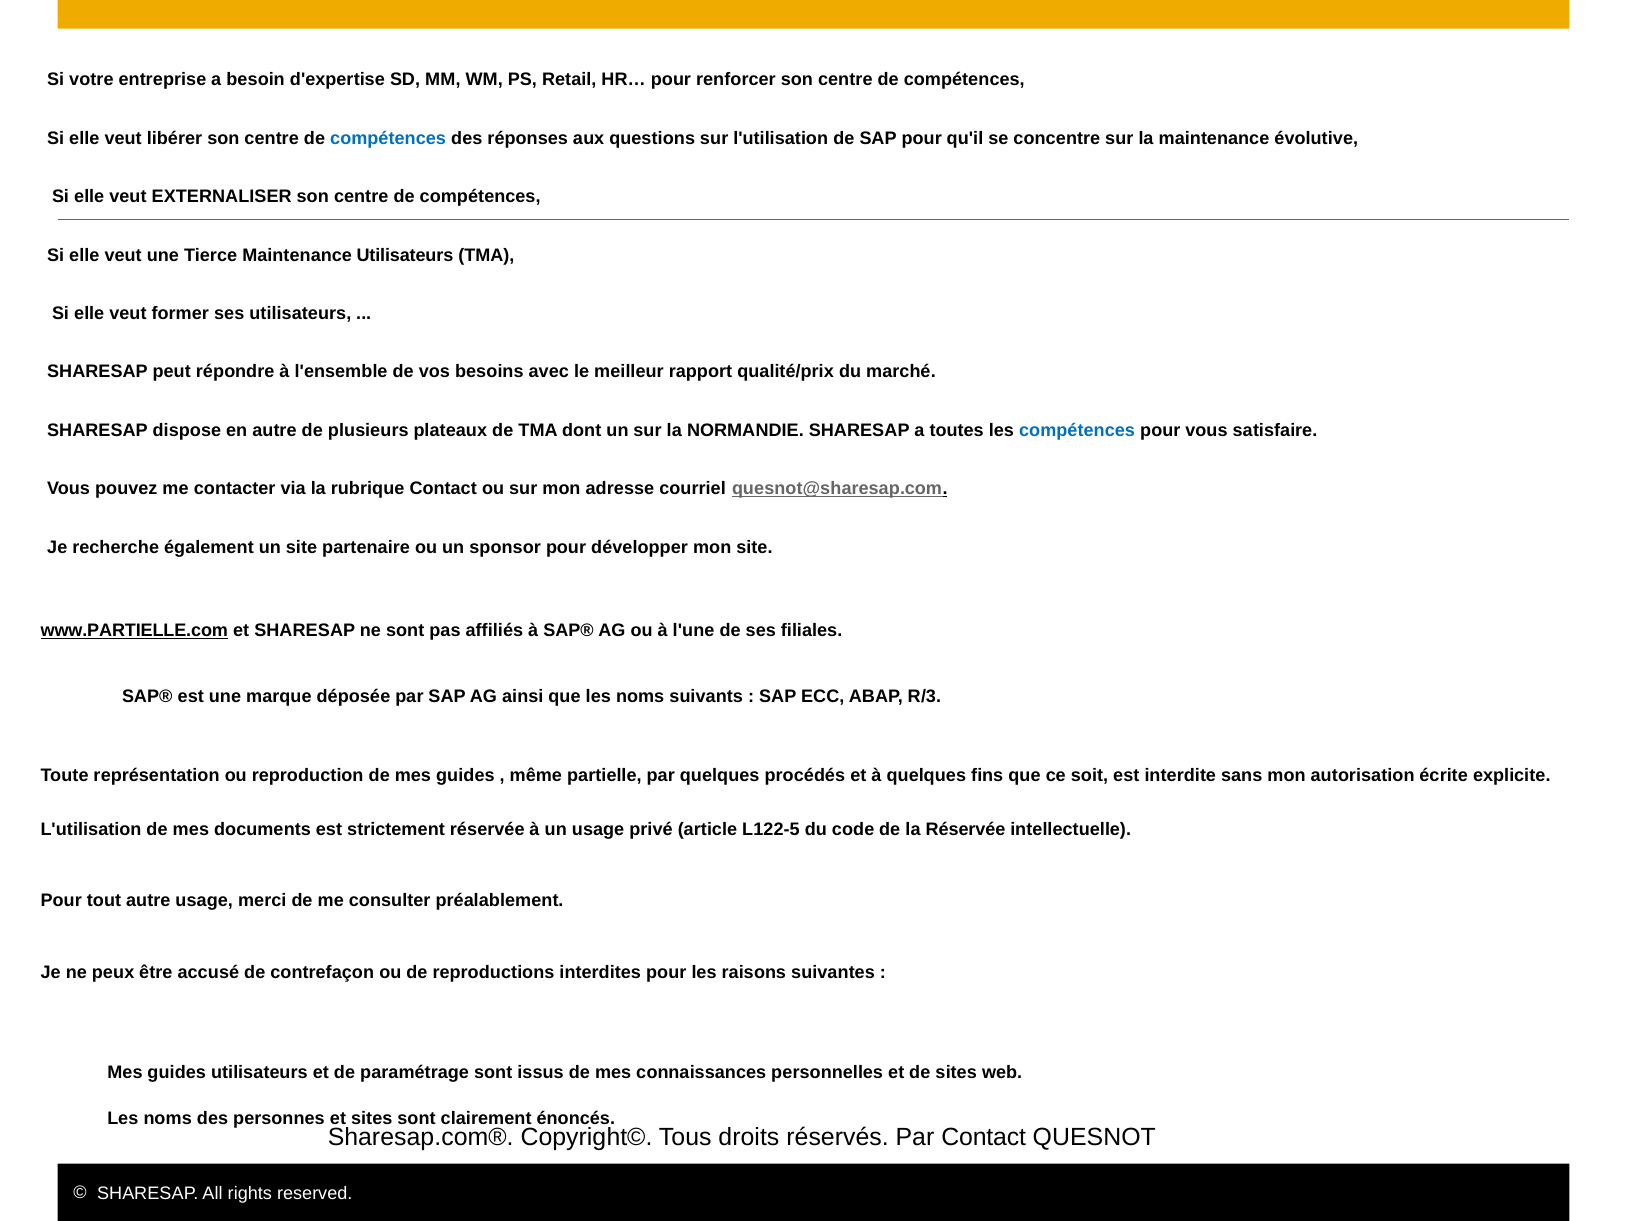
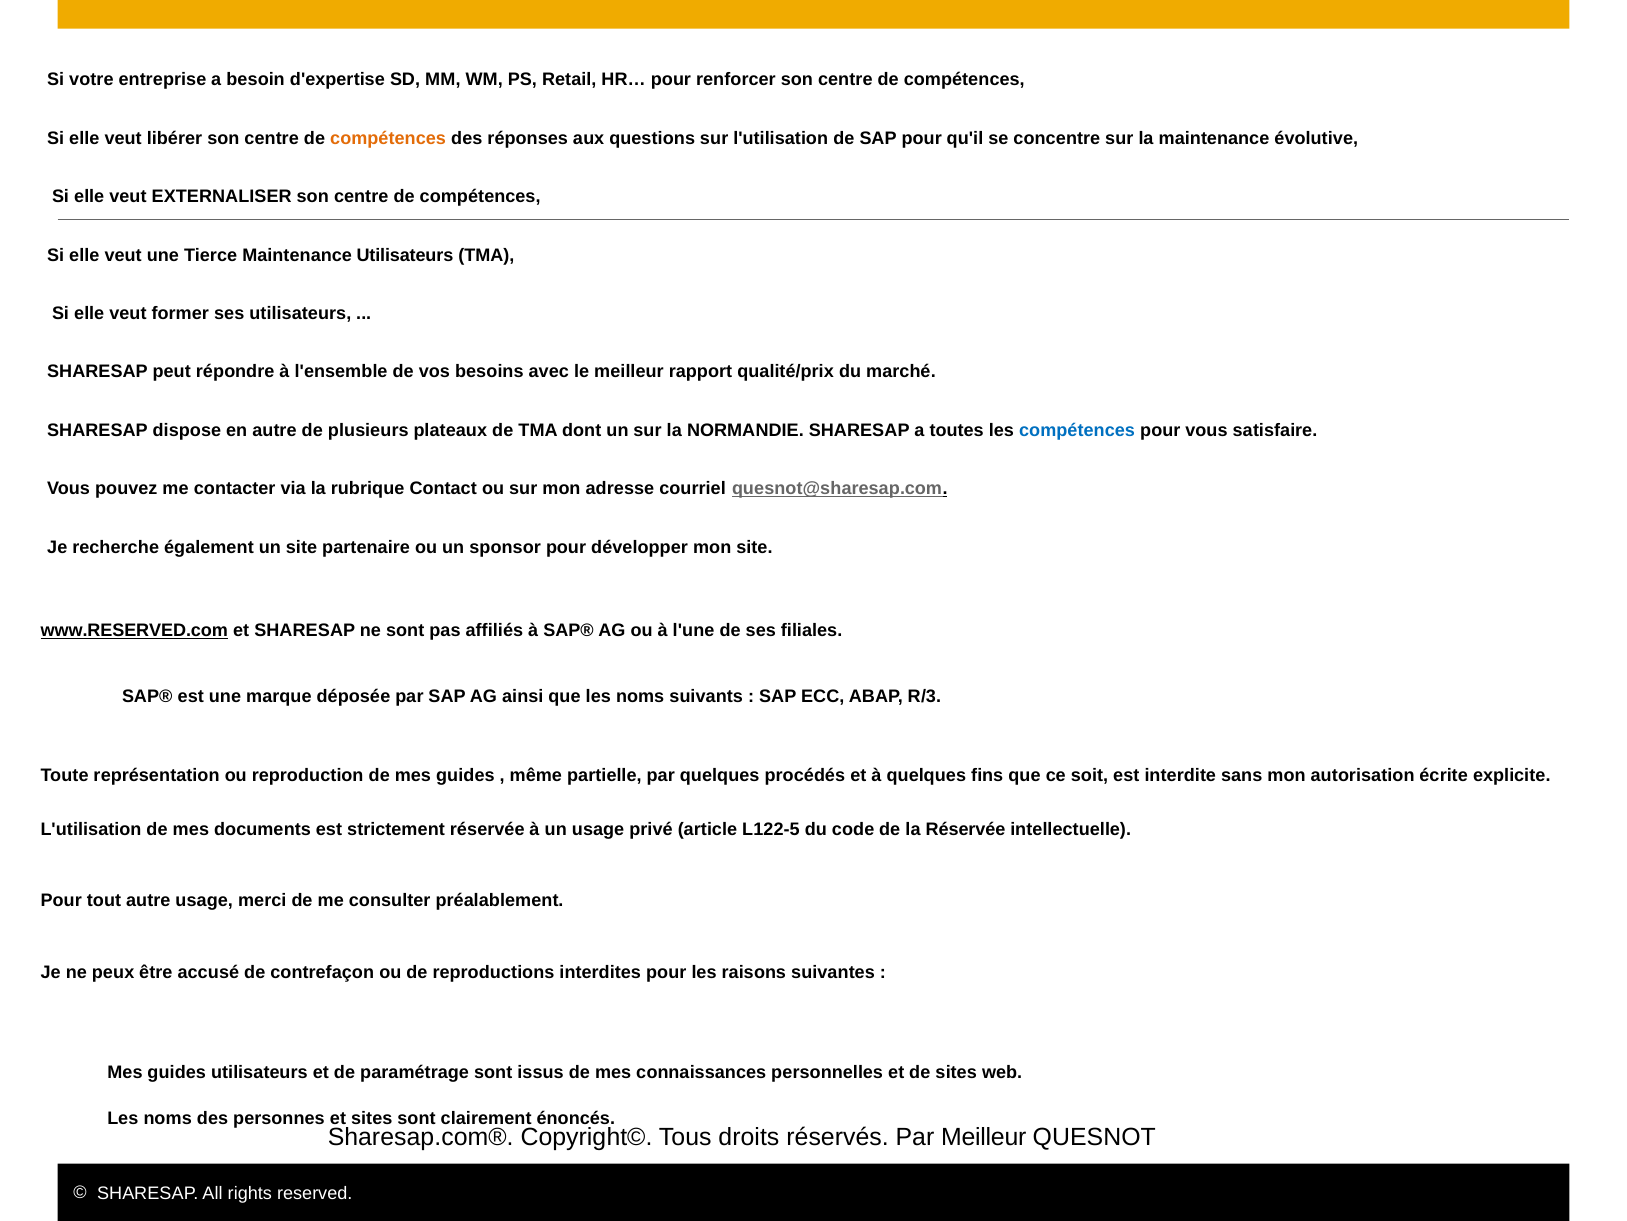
compétences at (388, 138) colour: blue -> orange
www.PARTIELLE.com: www.PARTIELLE.com -> www.RESERVED.com
Par Contact: Contact -> Meilleur
